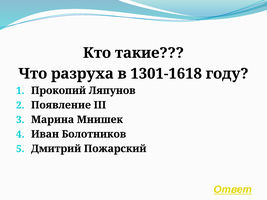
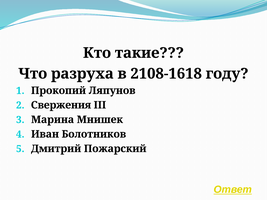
1301-1618: 1301-1618 -> 2108-1618
Появление: Появление -> Свержения
